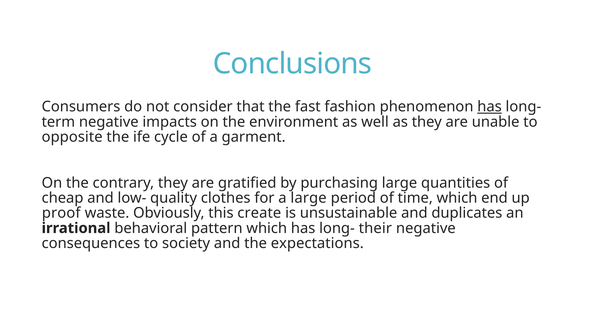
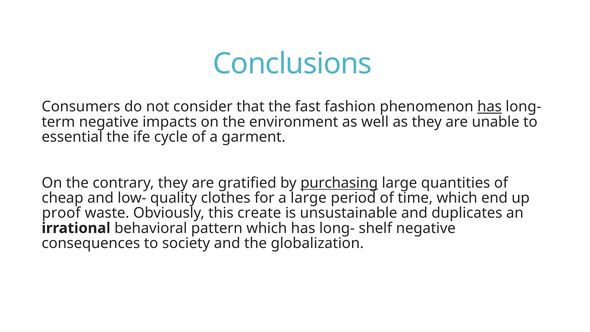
opposite: opposite -> essential
purchasing underline: none -> present
their: their -> shelf
expectations: expectations -> globalization
